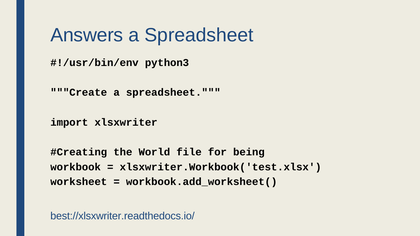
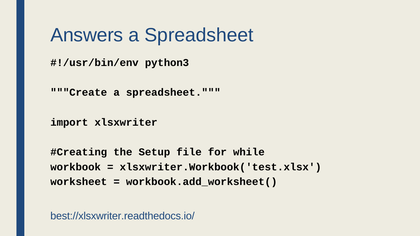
World: World -> Setup
being: being -> while
